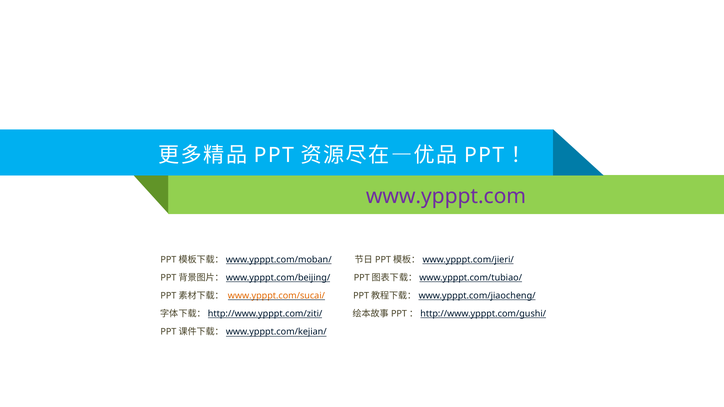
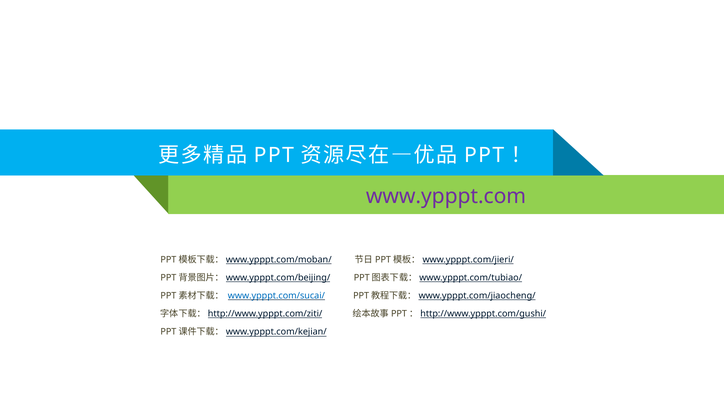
www.ypppt.com/sucai/ colour: orange -> blue
